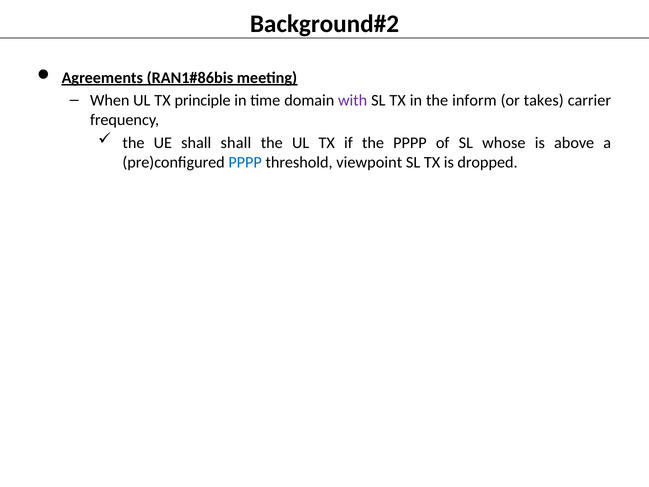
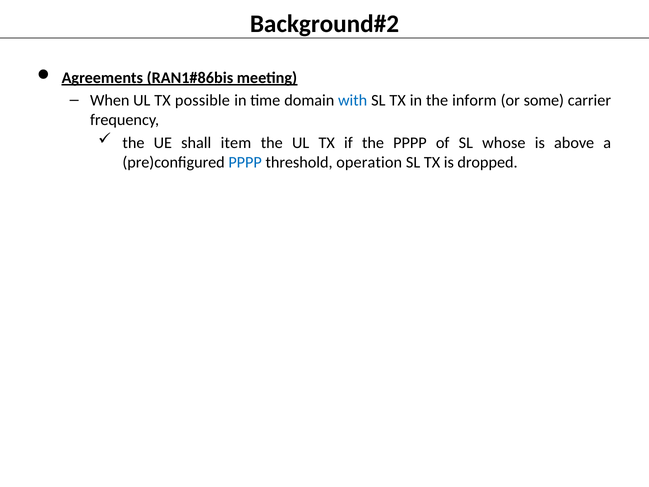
principle: principle -> possible
with colour: purple -> blue
takes: takes -> some
shall shall: shall -> item
viewpoint: viewpoint -> operation
